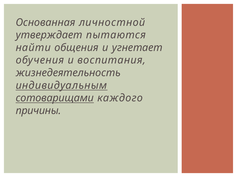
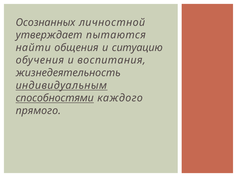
Основанная: Основанная -> Осознанных
угнетает: угнетает -> ситуацию
сотоварищами: сотоварищами -> способностями
причины: причины -> прямого
